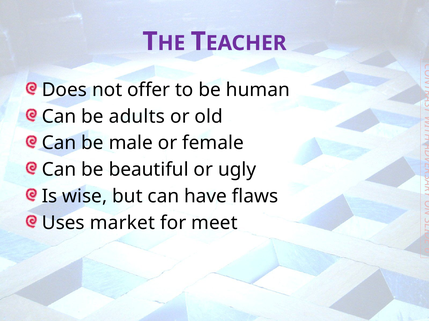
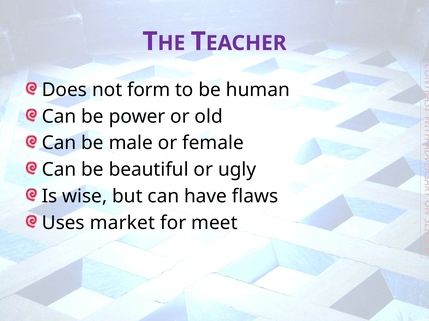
offer: offer -> form
adults: adults -> power
